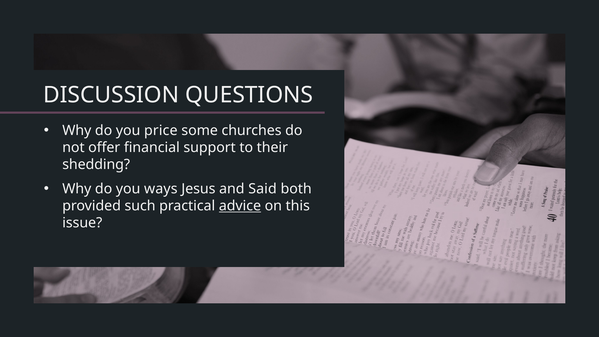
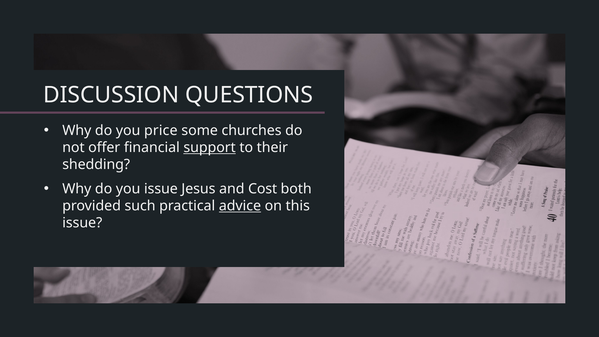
support underline: none -> present
you ways: ways -> issue
Said: Said -> Cost
